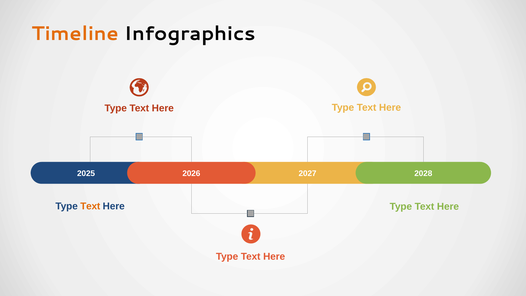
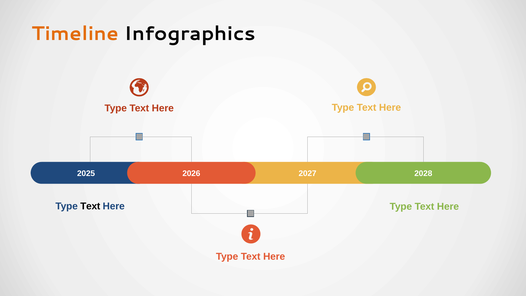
Text at (90, 206) colour: orange -> black
